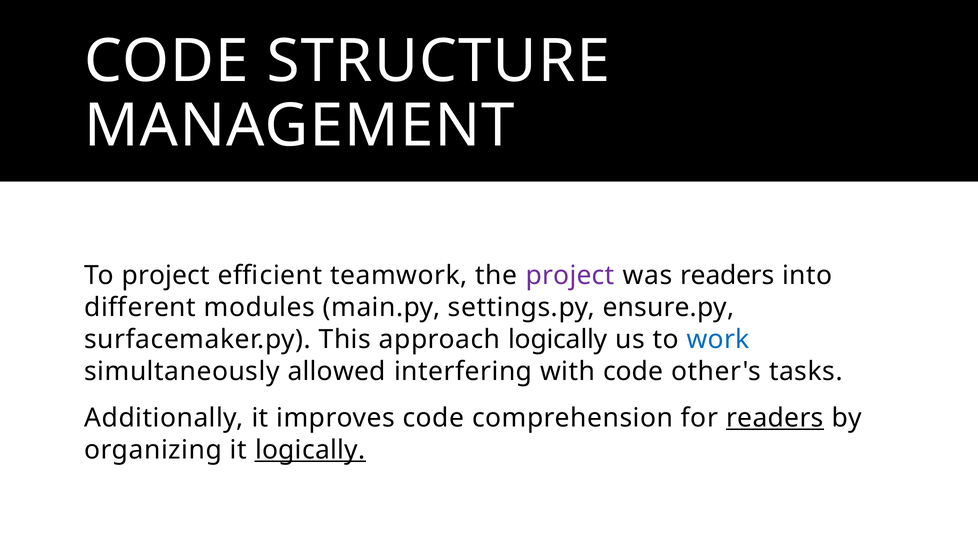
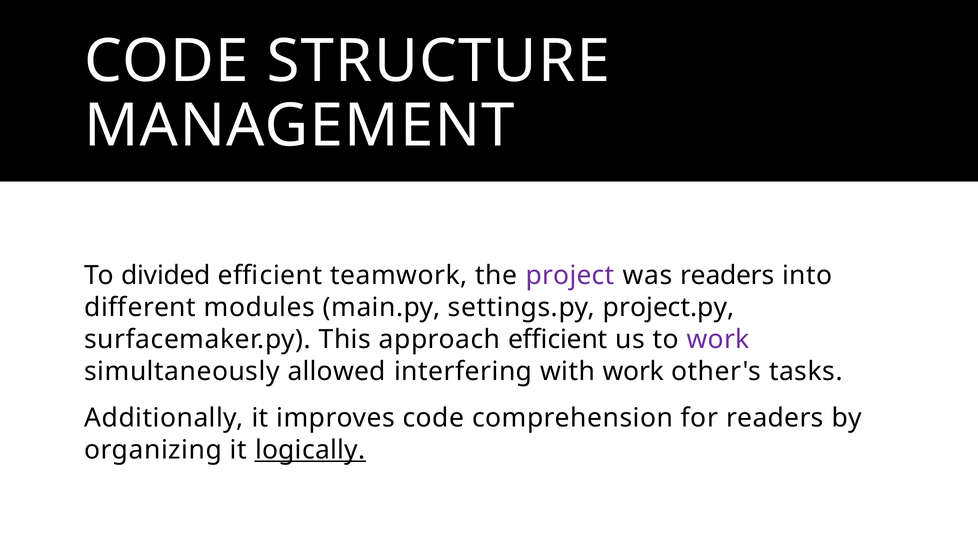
To project: project -> divided
ensure.py: ensure.py -> project.py
approach logically: logically -> efficient
work at (718, 339) colour: blue -> purple
with code: code -> work
readers at (775, 418) underline: present -> none
